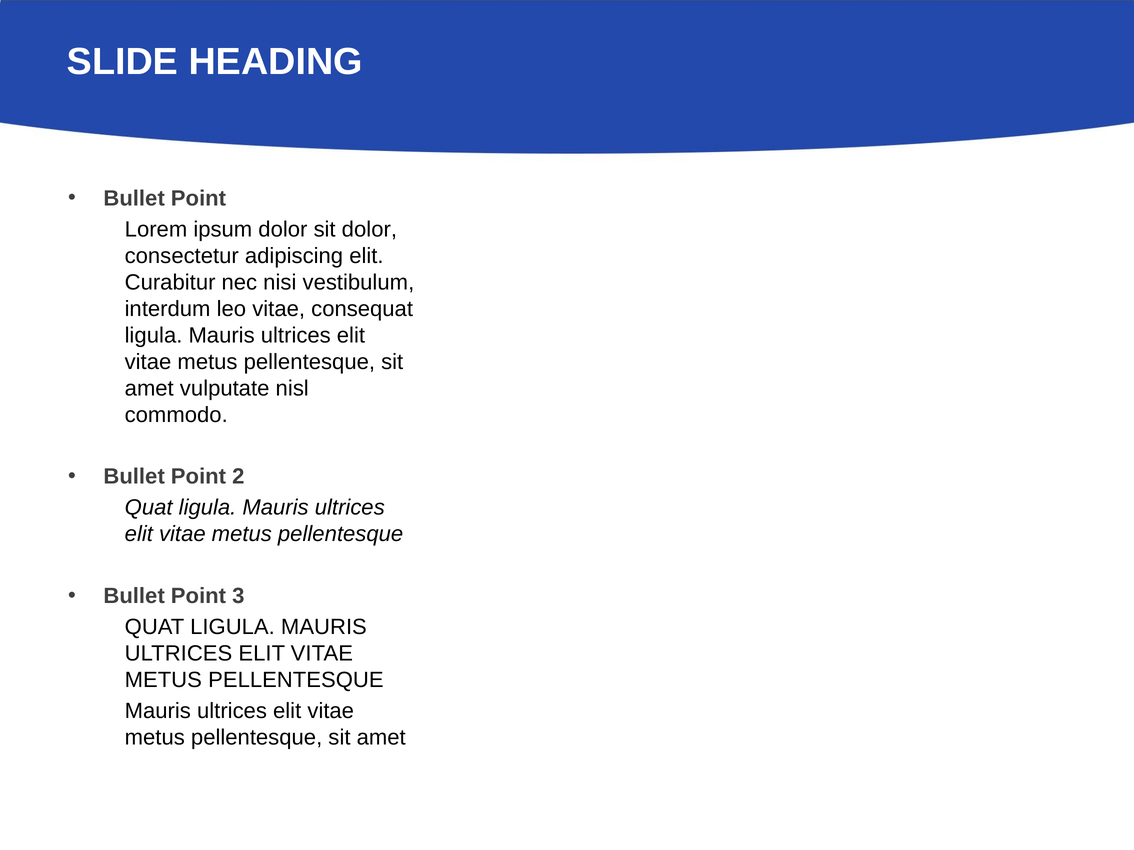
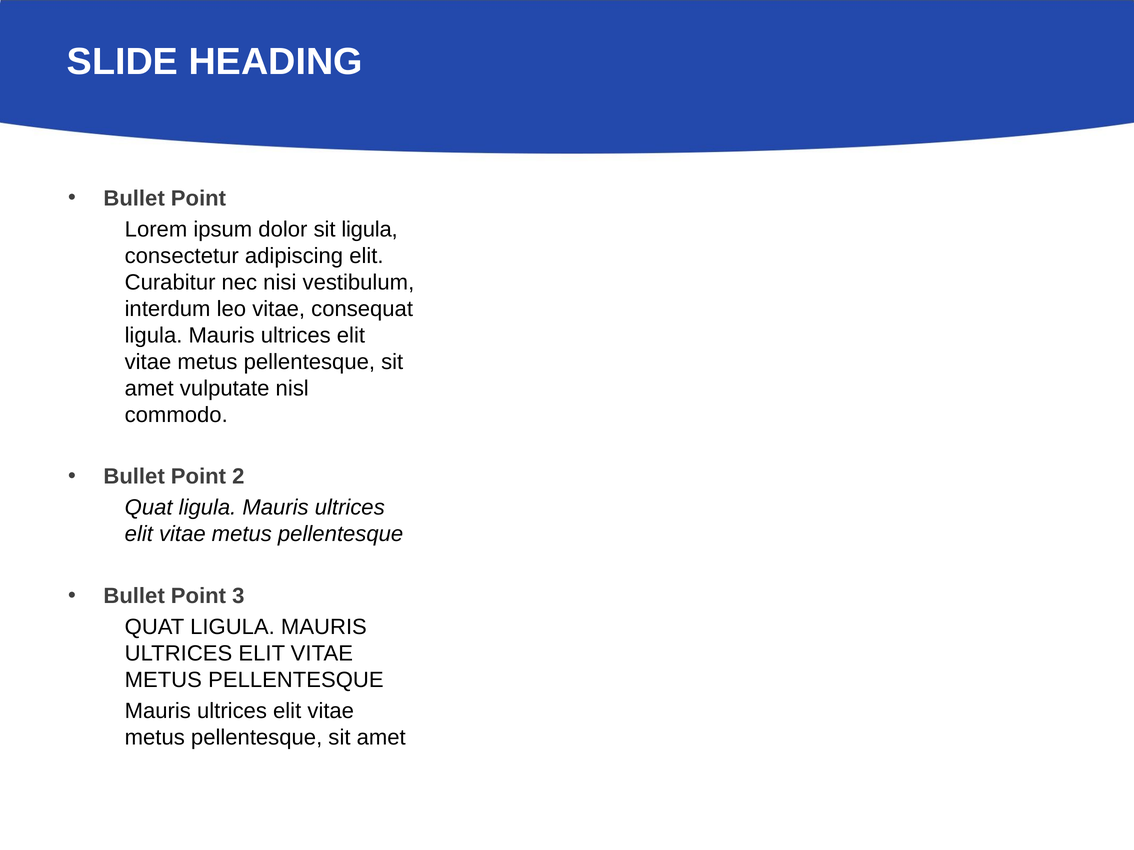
sit dolor: dolor -> ligula
